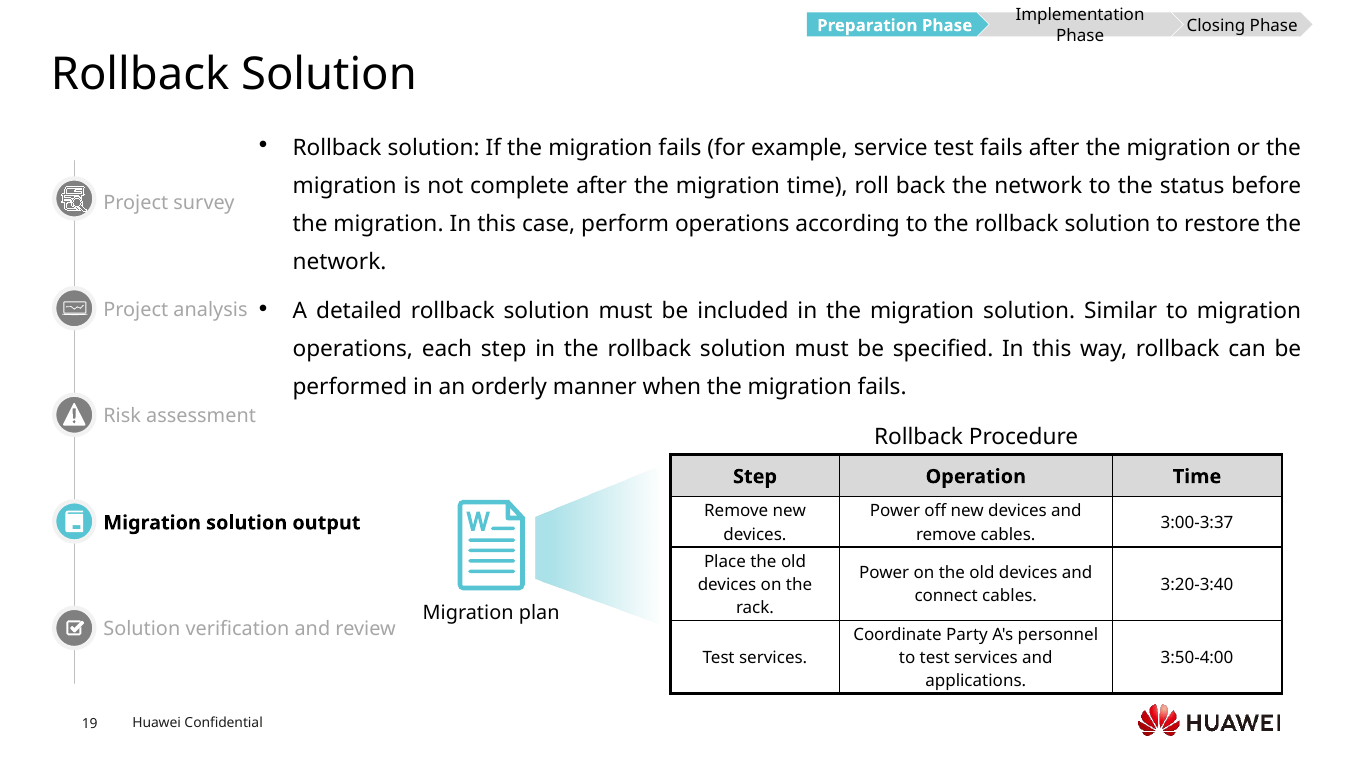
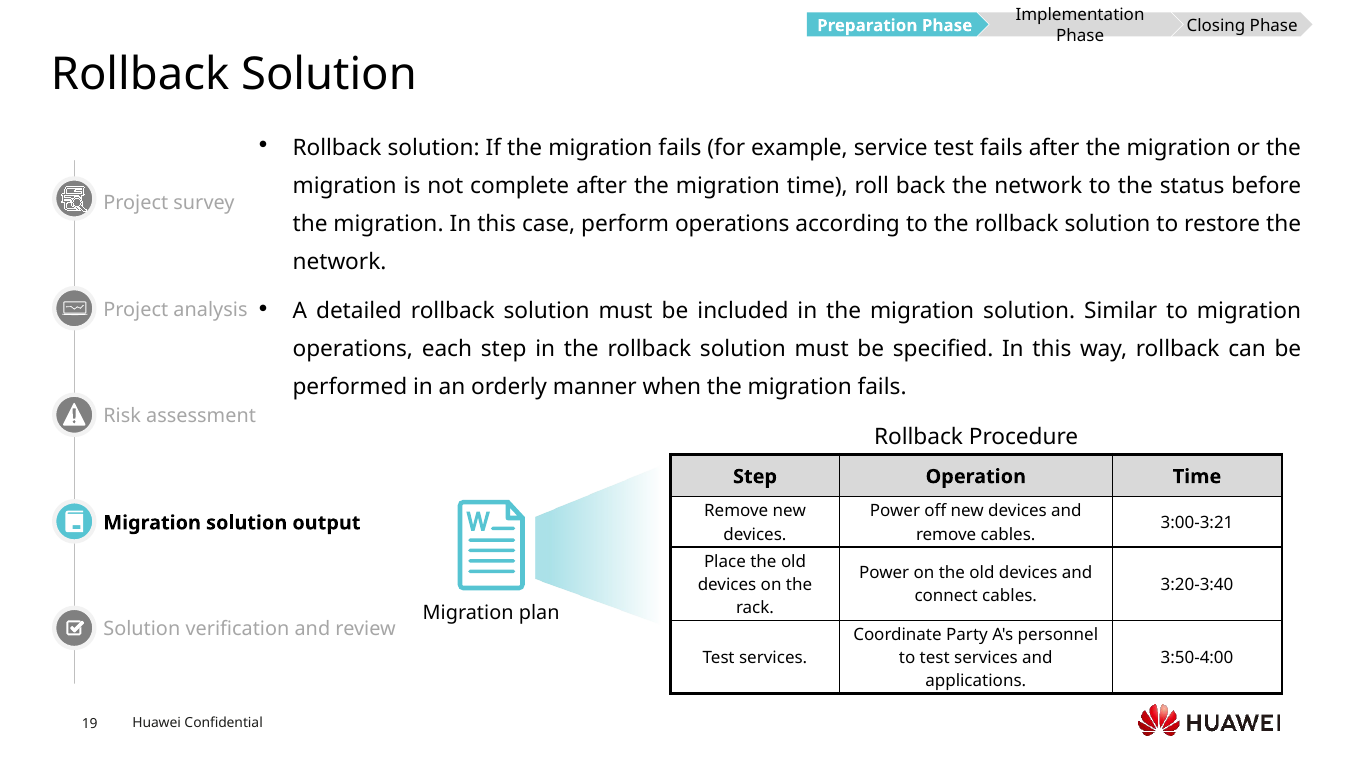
3:00-3:37: 3:00-3:37 -> 3:00-3:21
